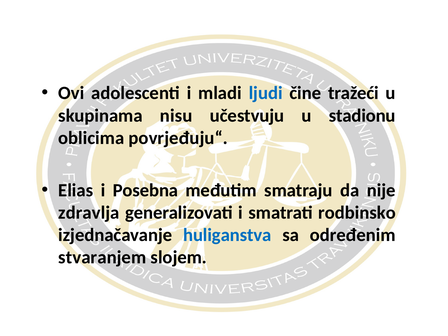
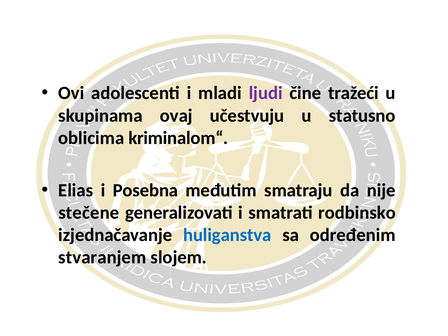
ljudi colour: blue -> purple
nisu: nisu -> ovaj
stadionu: stadionu -> statusno
povrjeđuju“: povrjeđuju“ -> kriminalom“
zdravlja: zdravlja -> stečene
